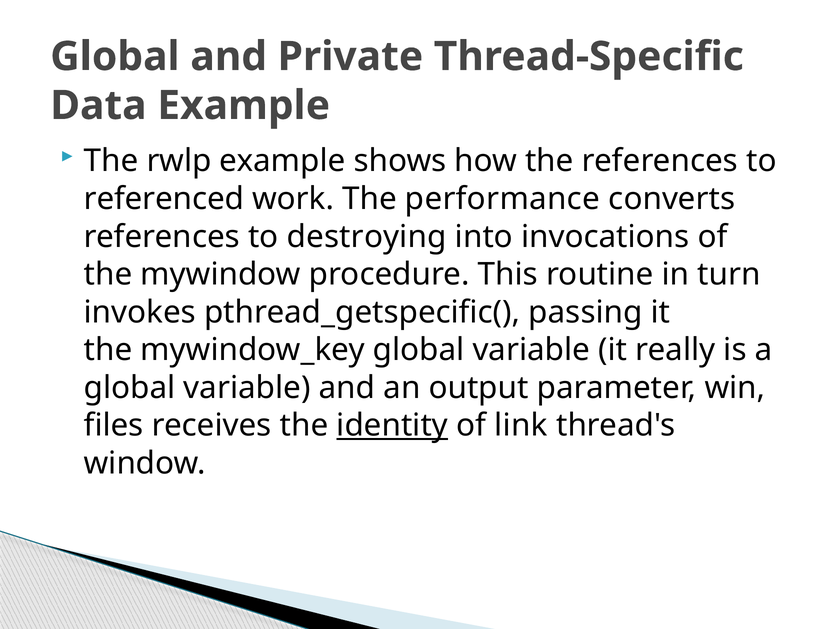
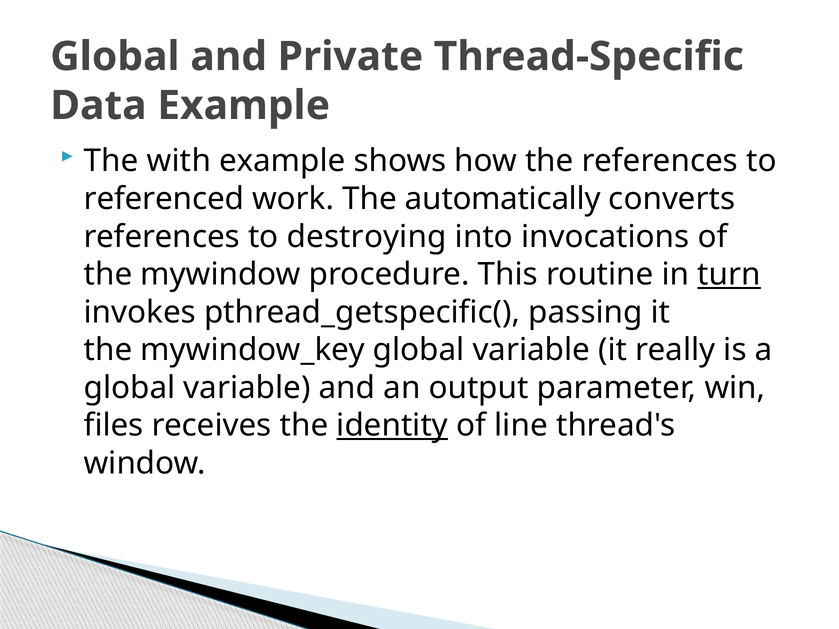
rwlp: rwlp -> with
performance: performance -> automatically
turn underline: none -> present
link: link -> line
